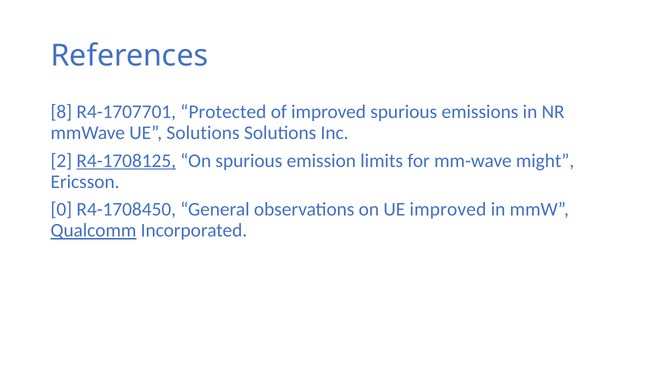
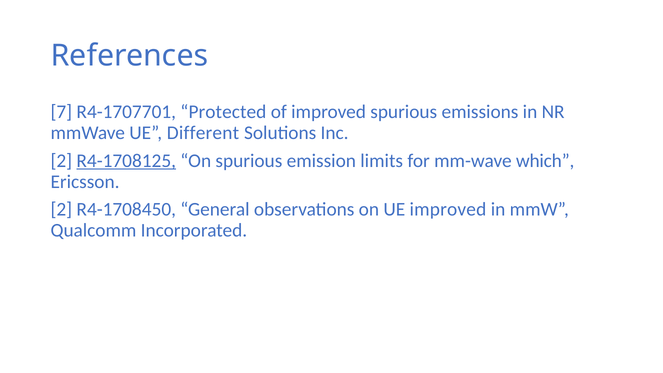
8: 8 -> 7
UE Solutions: Solutions -> Different
might: might -> which
0 at (61, 209): 0 -> 2
Qualcomm underline: present -> none
